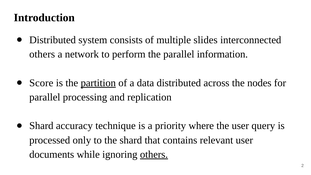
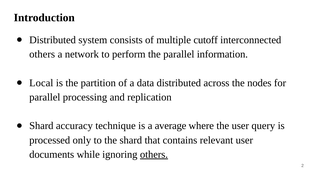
slides: slides -> cutoff
Score: Score -> Local
partition underline: present -> none
priority: priority -> average
